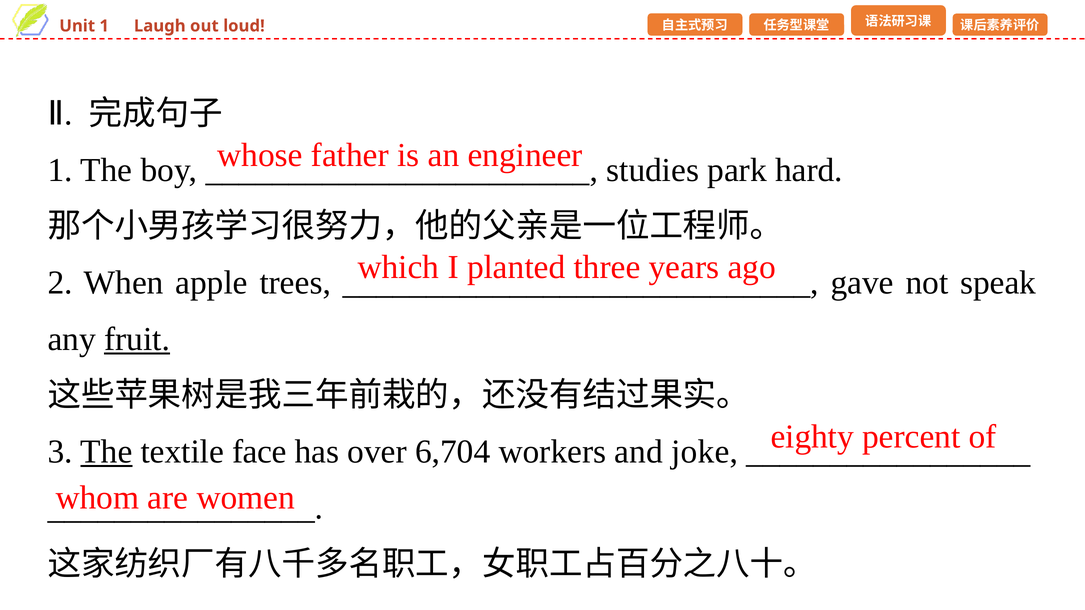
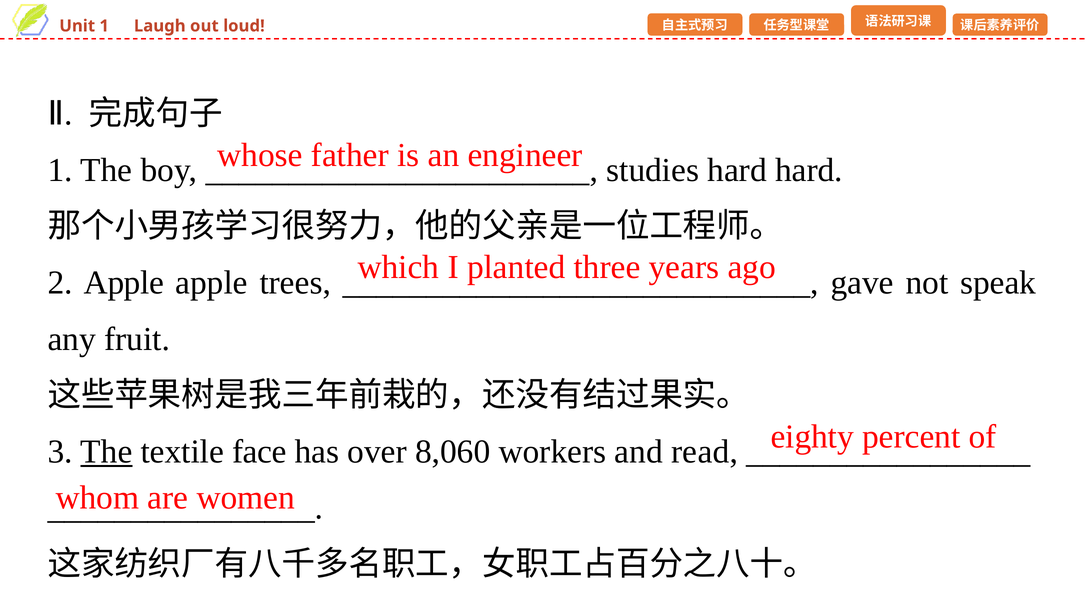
studies park: park -> hard
2 When: When -> Apple
fruit underline: present -> none
6,704: 6,704 -> 8,060
joke: joke -> read
